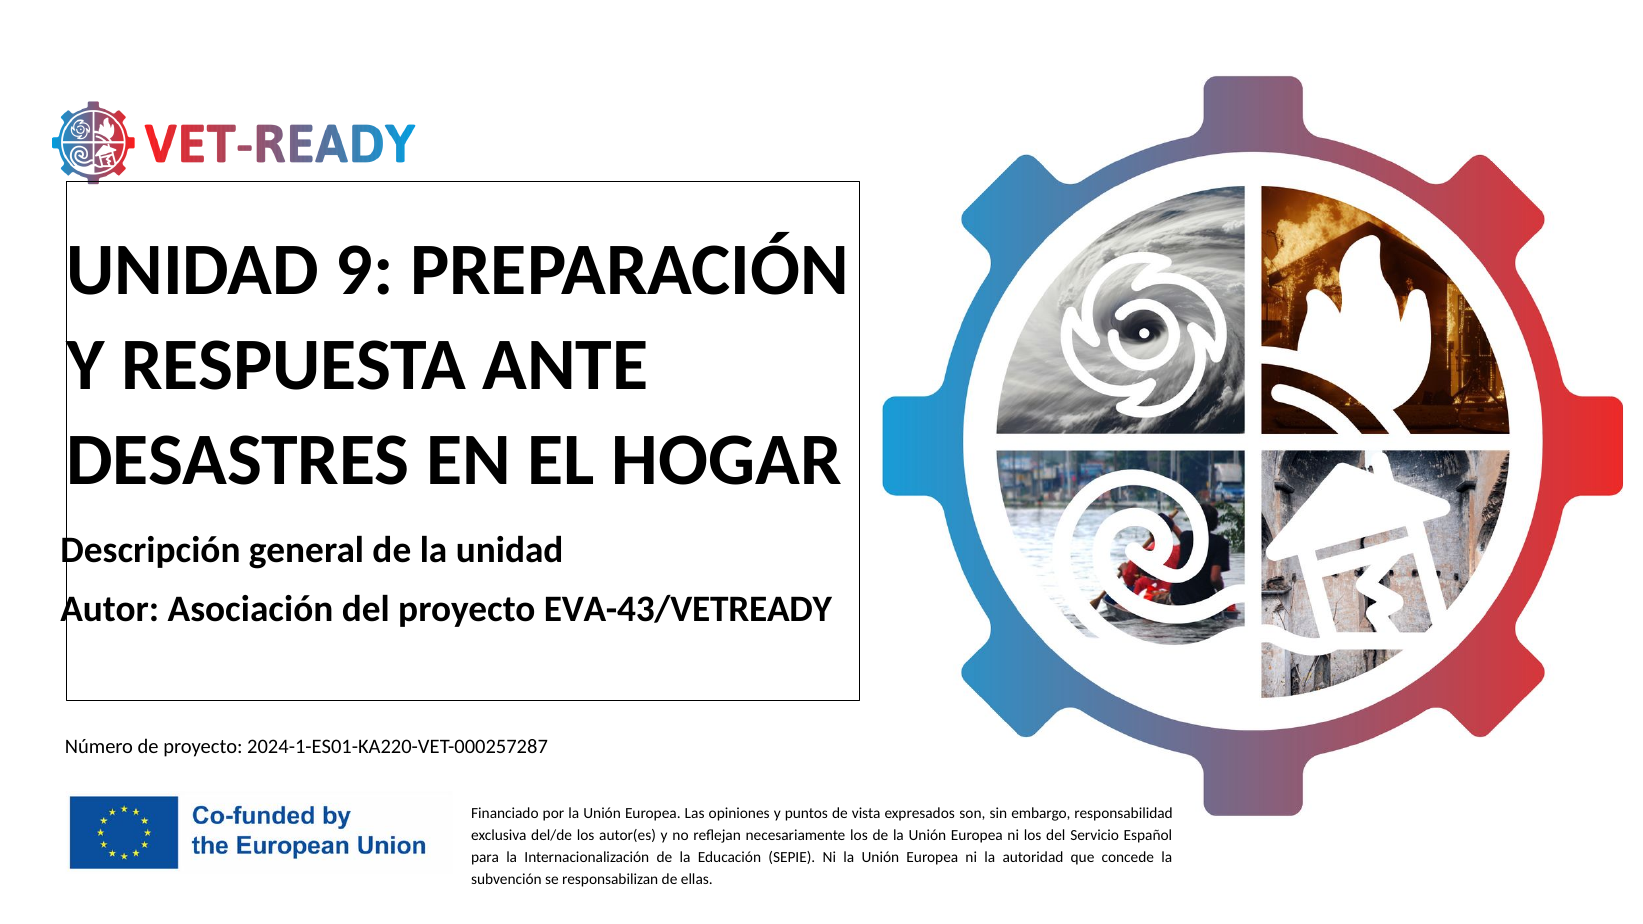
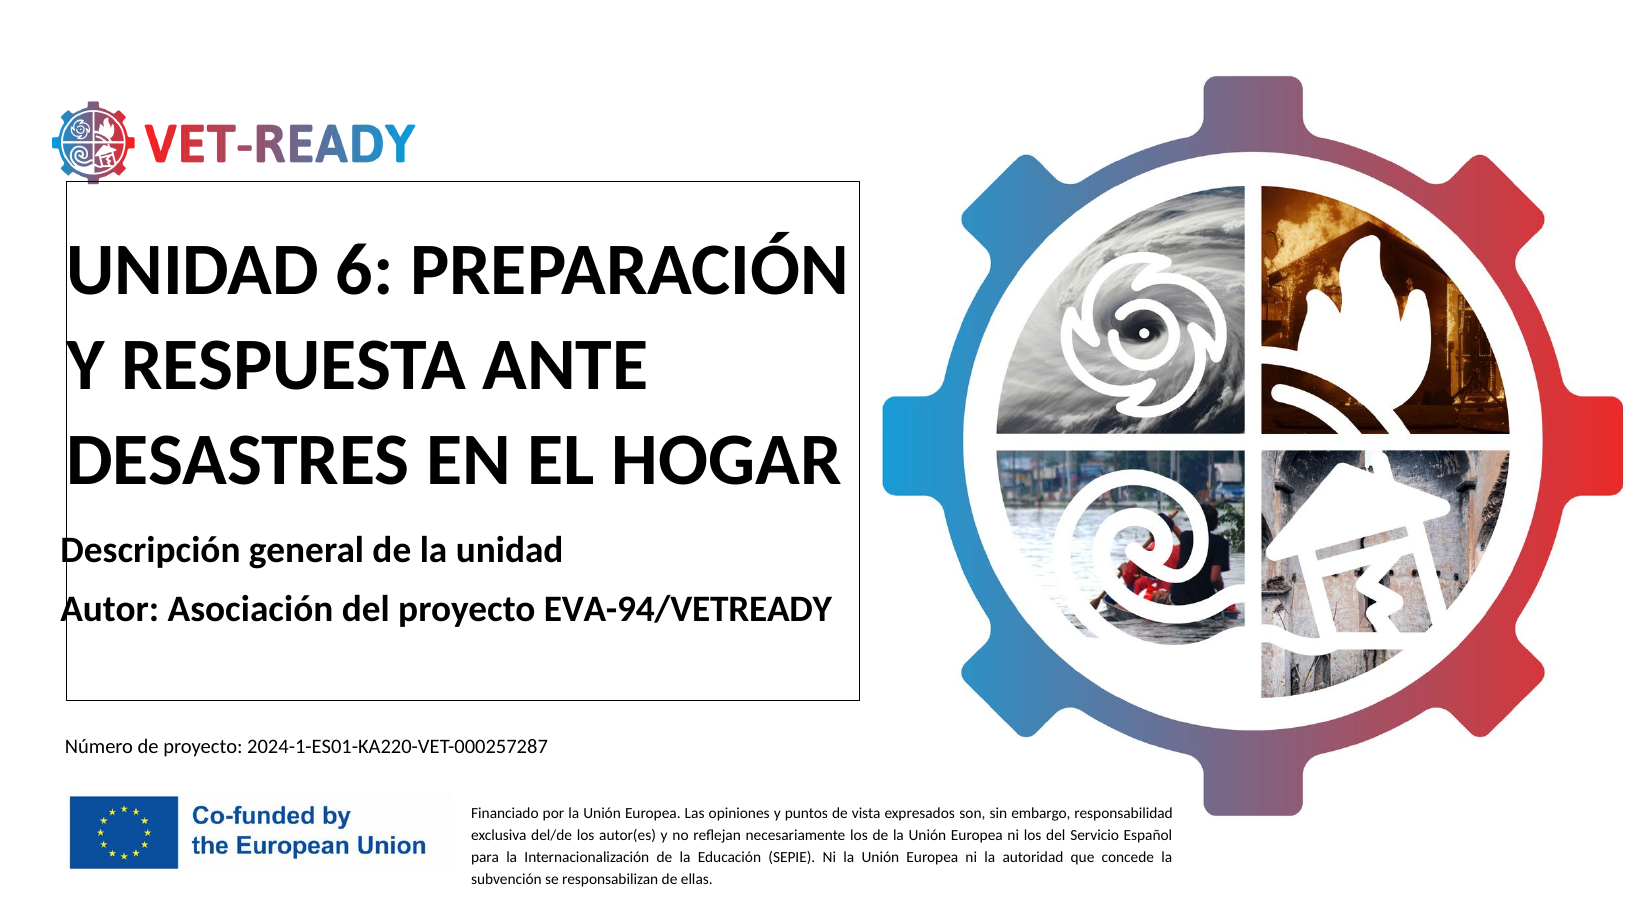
9: 9 -> 6
EVA-43/VETREADY: EVA-43/VETREADY -> EVA-94/VETREADY
